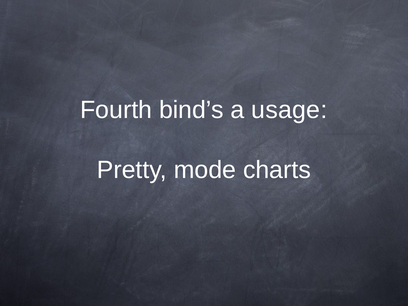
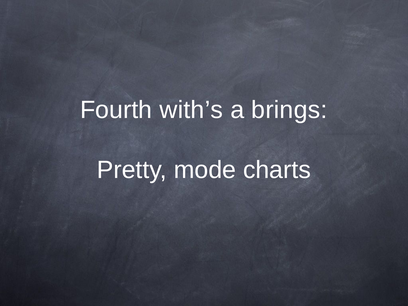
bind’s: bind’s -> with’s
usage: usage -> brings
